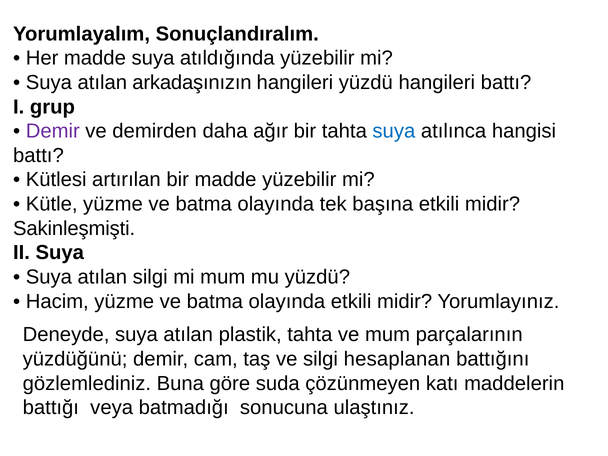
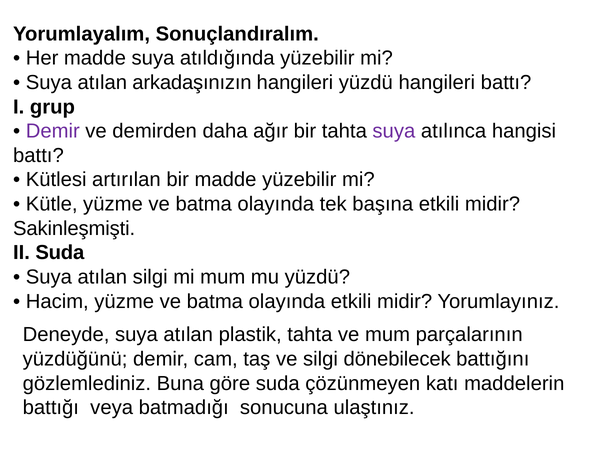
suya at (394, 131) colour: blue -> purple
II Suya: Suya -> Suda
hesaplanan: hesaplanan -> dönebilecek
